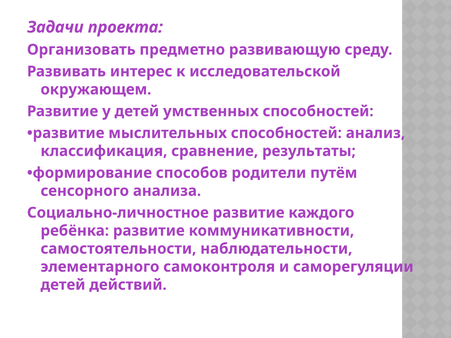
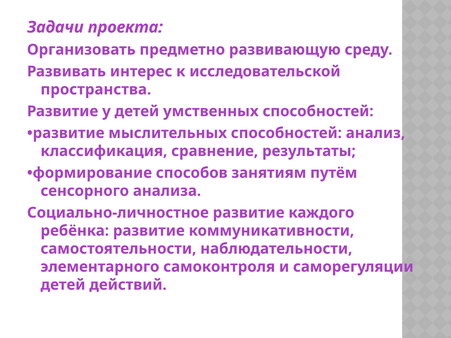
окружающем: окружающем -> пространства
родители: родители -> занятиям
